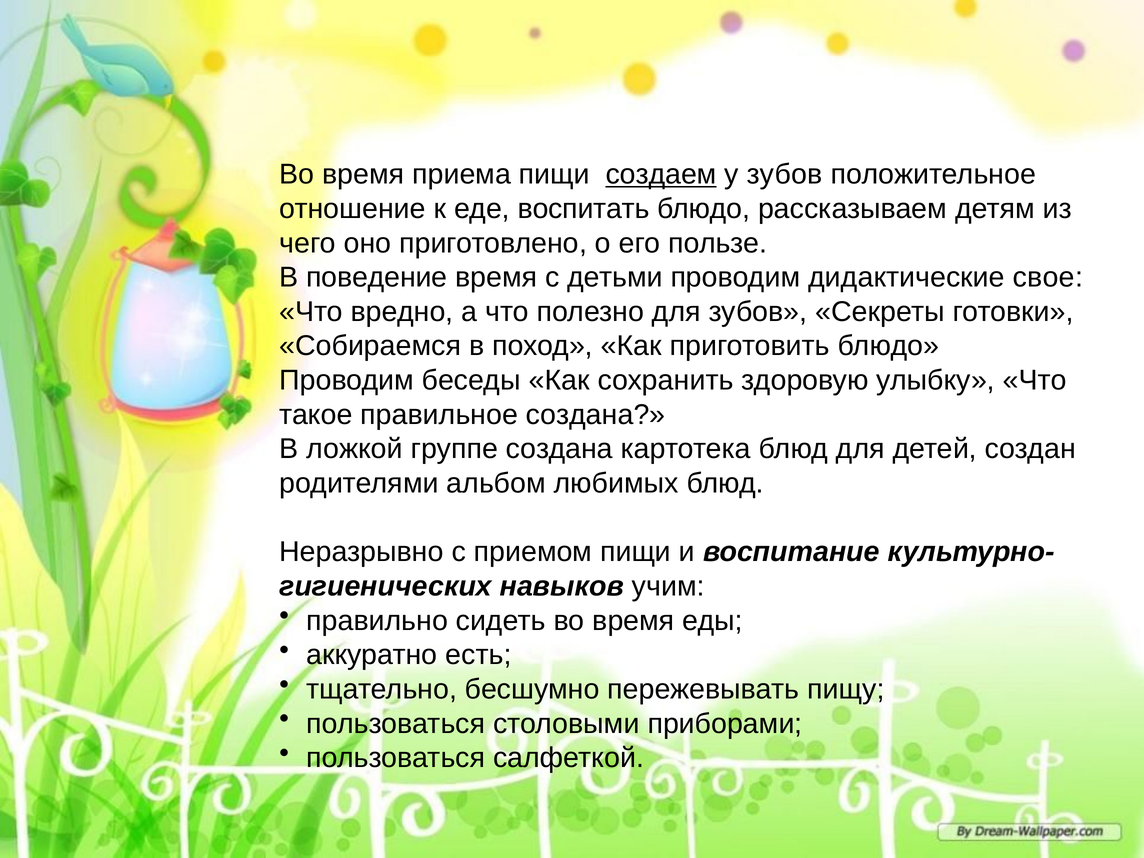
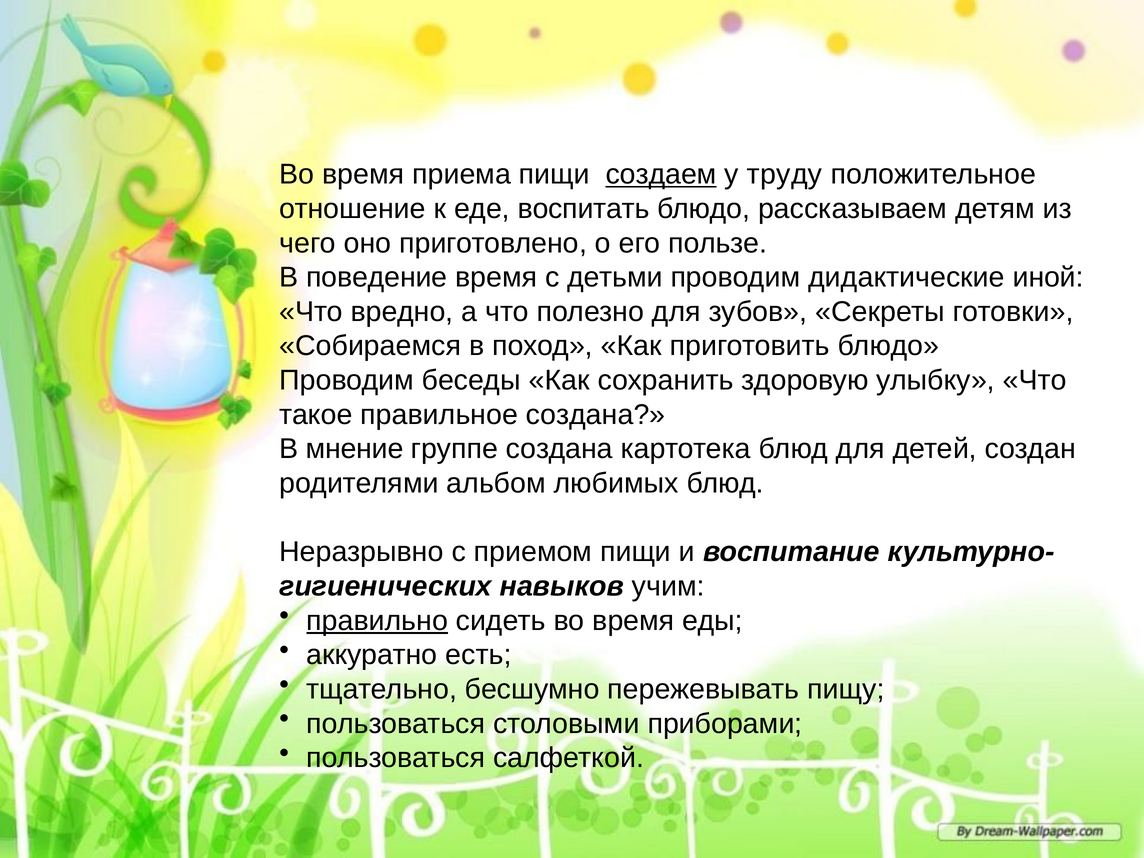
у зубов: зубов -> труду
свое: свое -> иной
ложкой: ложкой -> мнение
правильно underline: none -> present
